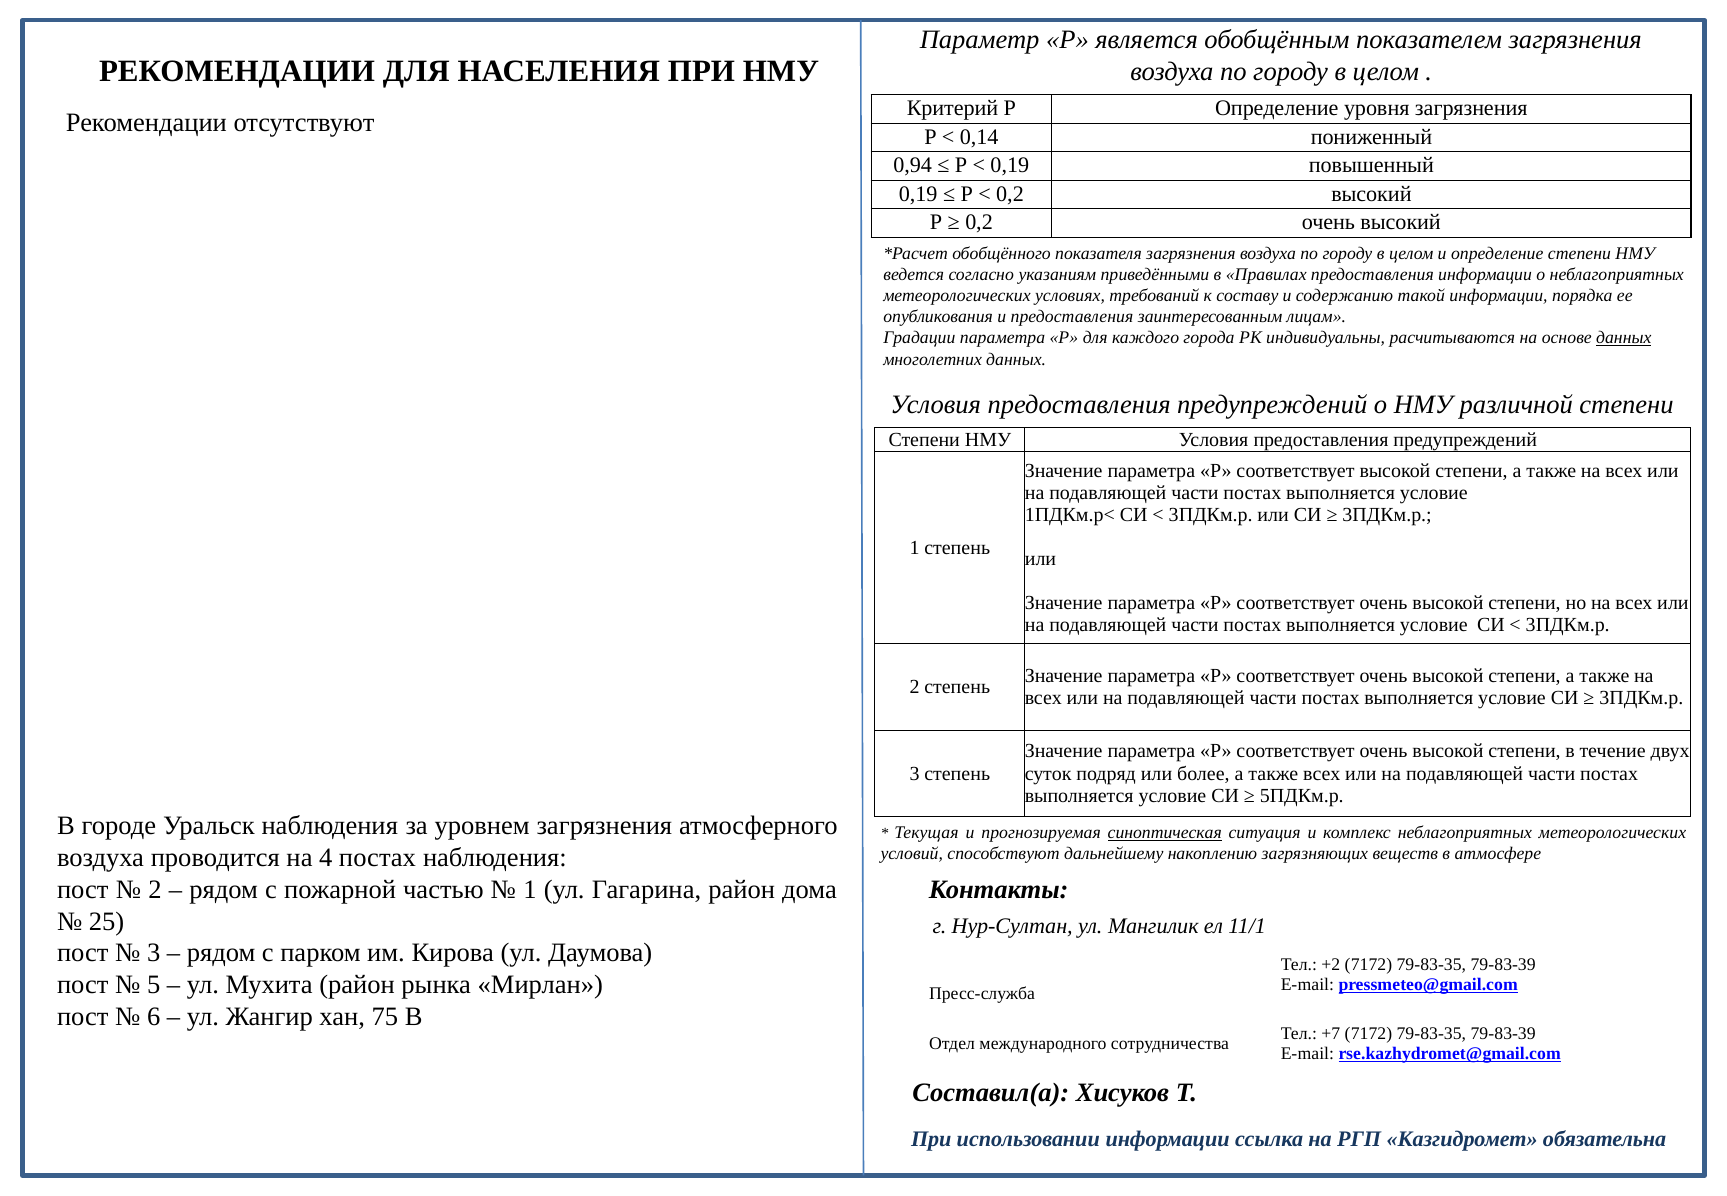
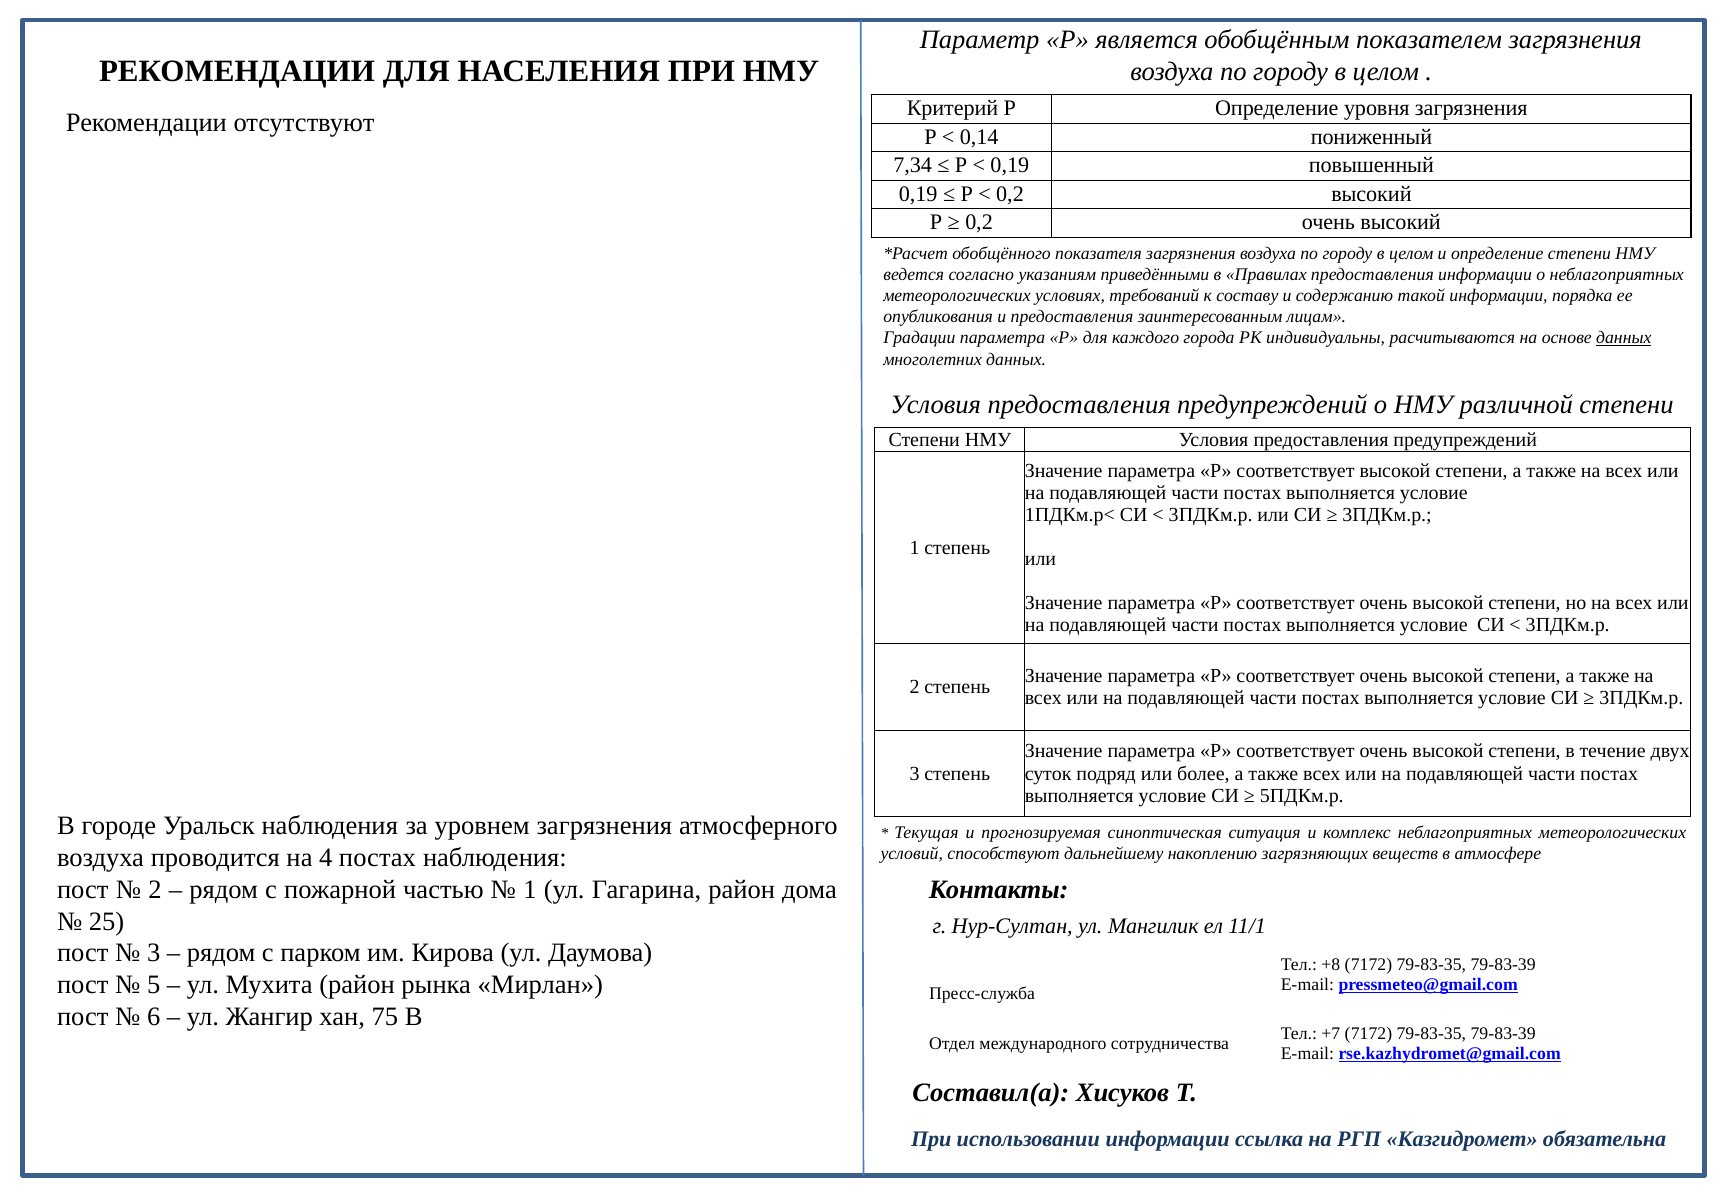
0,94: 0,94 -> 7,34
синоптическая underline: present -> none
+2: +2 -> +8
